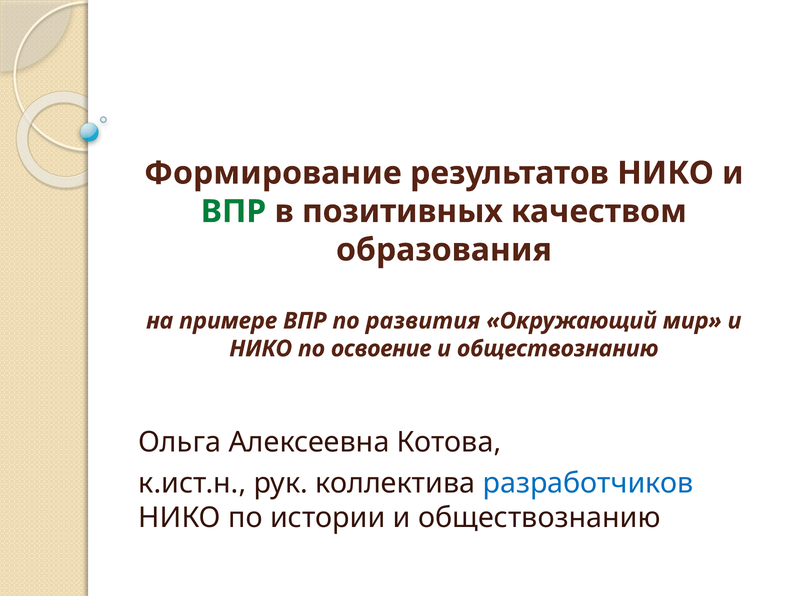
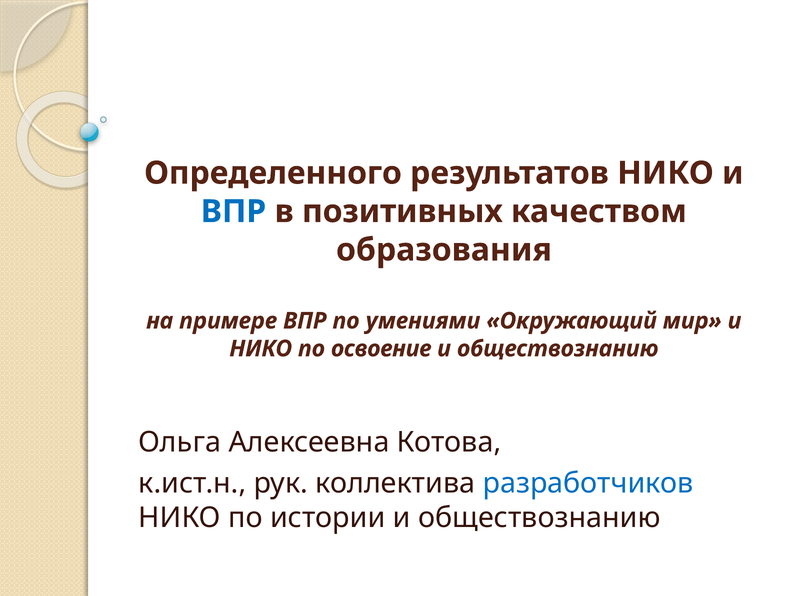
Формирование: Формирование -> Определенного
ВПР at (233, 212) colour: green -> blue
развития: развития -> умениями
